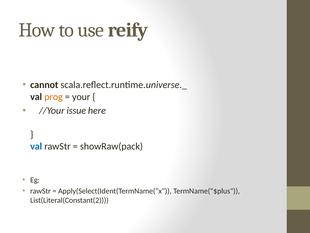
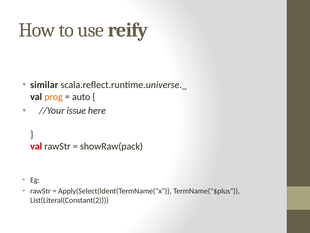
cannot: cannot -> similar
your: your -> auto
val at (36, 146) colour: blue -> red
